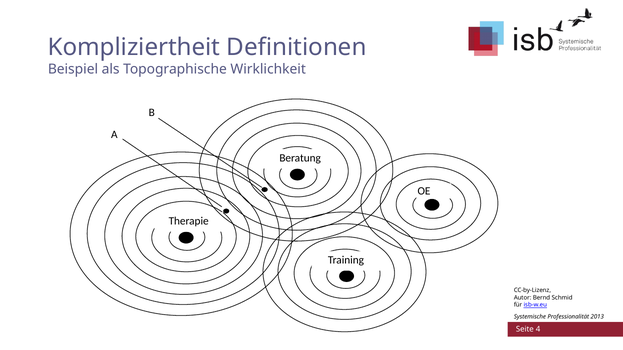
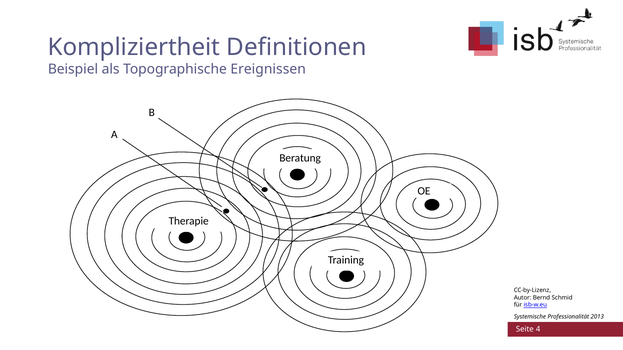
Wirklichkeit: Wirklichkeit -> Ereignissen
